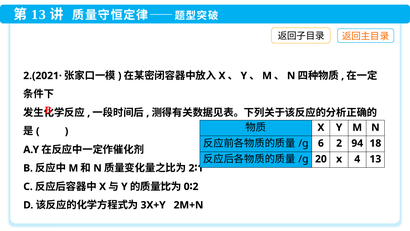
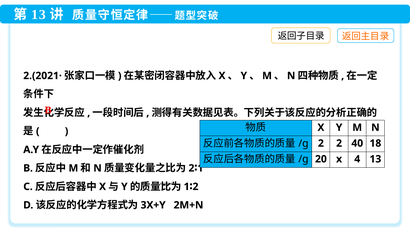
6 at (321, 143): 6 -> 2
94: 94 -> 40
0 at (187, 186): 0 -> 1
